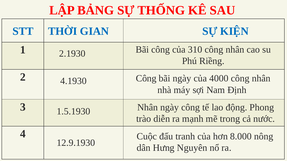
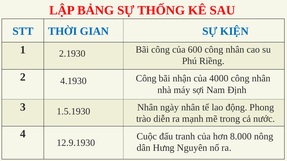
310: 310 -> 600
bãi ngày: ngày -> nhận
ngày công: công -> nhân
